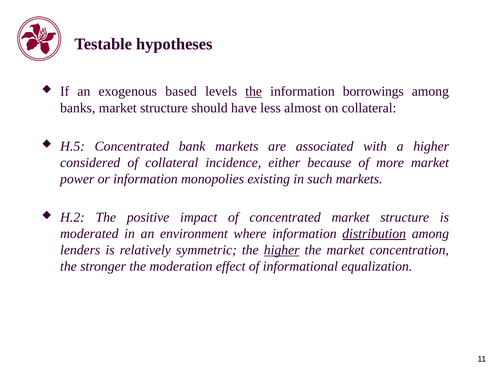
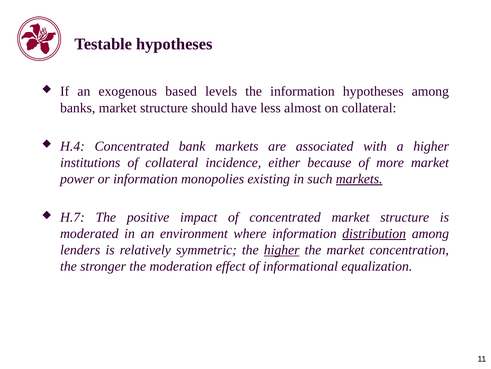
the at (254, 91) underline: present -> none
information borrowings: borrowings -> hypotheses
H.5: H.5 -> H.4
considered: considered -> institutions
markets at (359, 179) underline: none -> present
H.2: H.2 -> H.7
